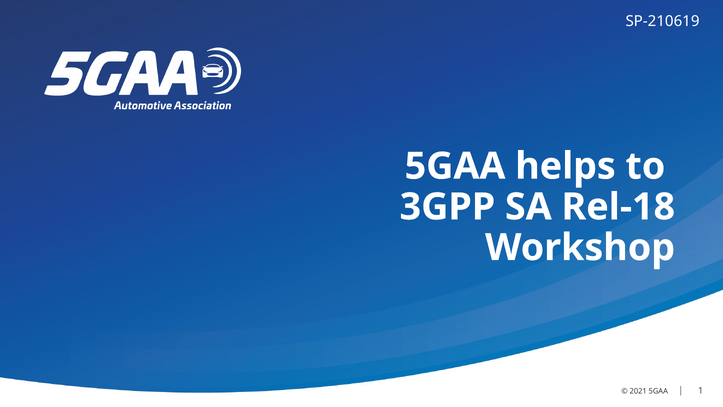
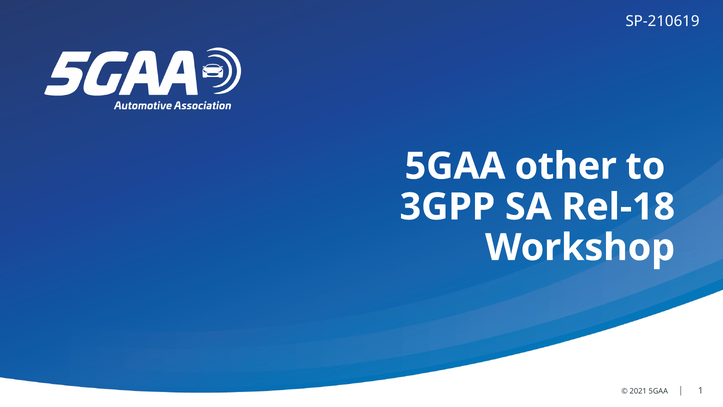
helps: helps -> other
